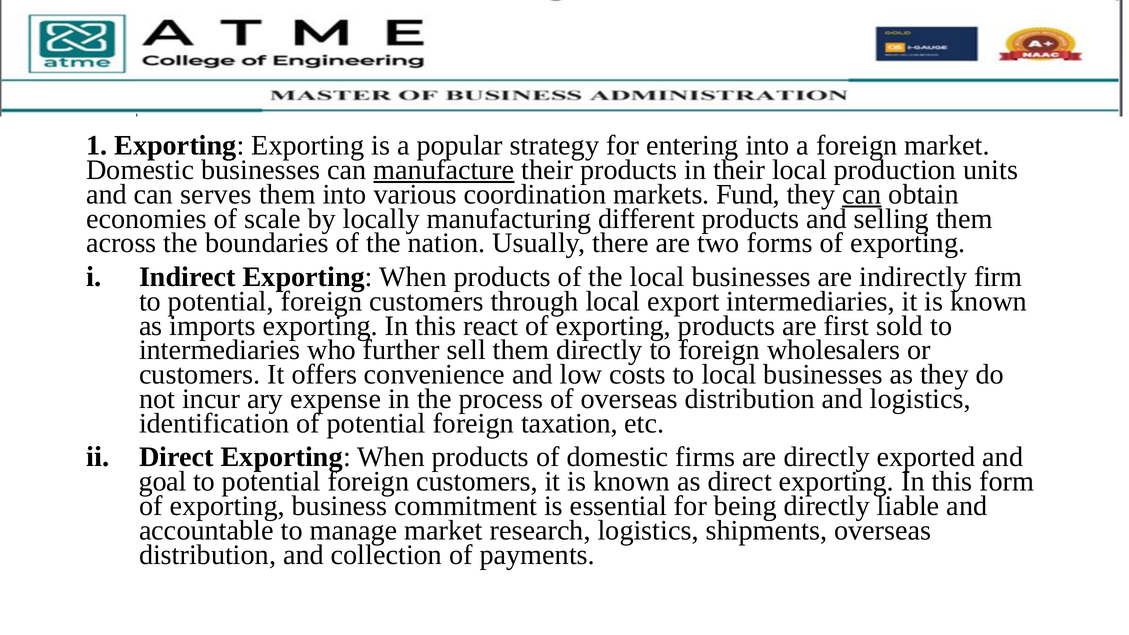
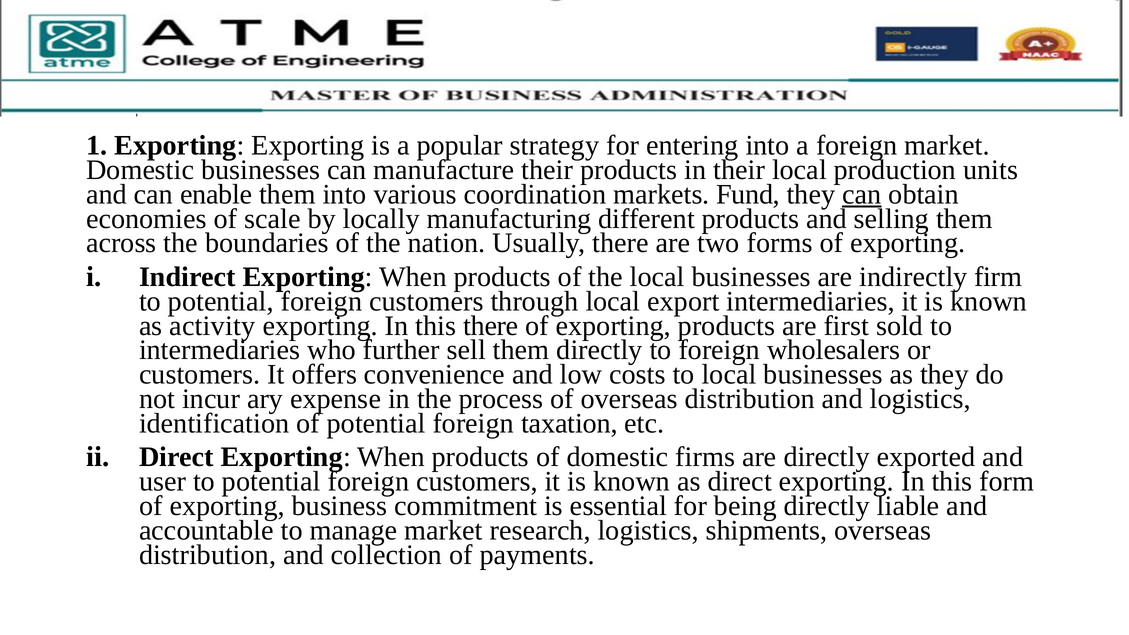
manufacture underline: present -> none
serves: serves -> enable
imports: imports -> activity
this react: react -> there
goal: goal -> user
